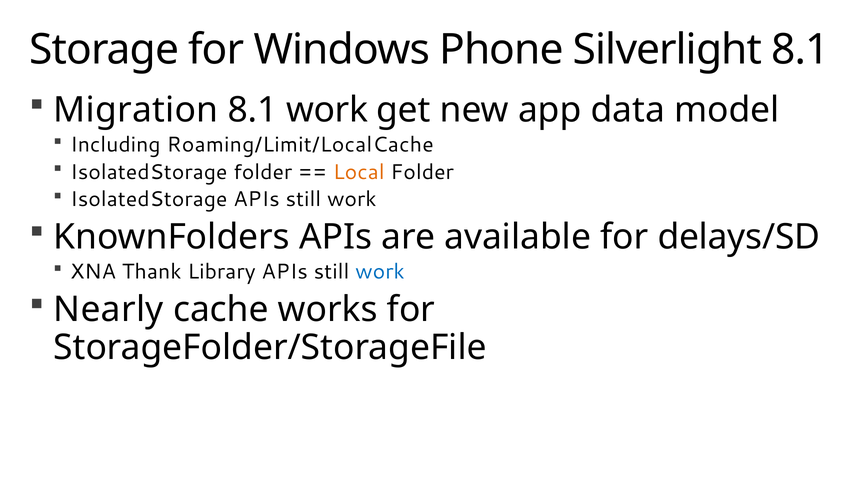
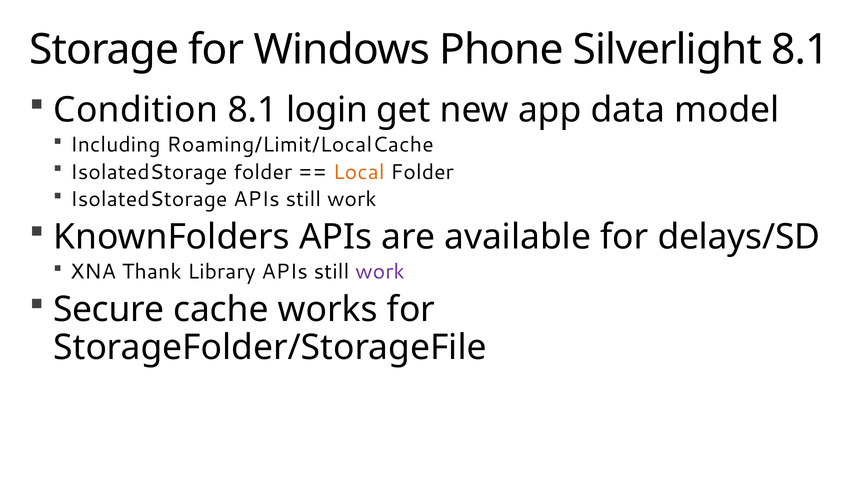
Migration: Migration -> Condition
8.1 work: work -> login
work at (380, 272) colour: blue -> purple
Nearly: Nearly -> Secure
